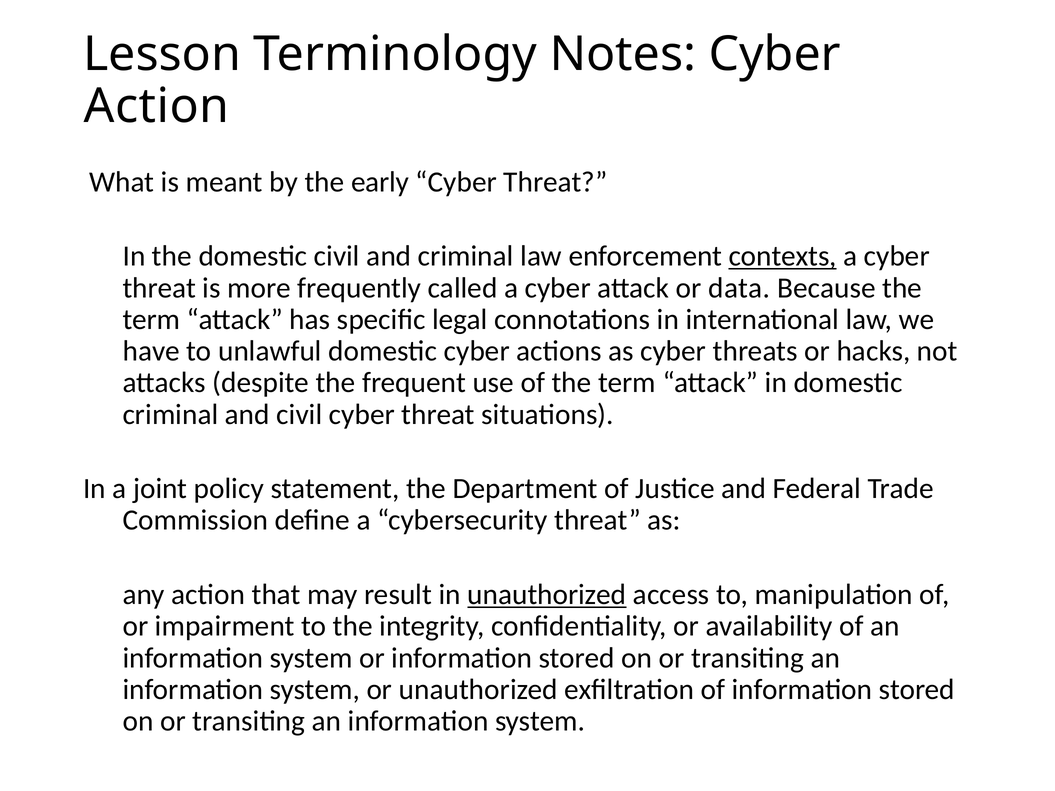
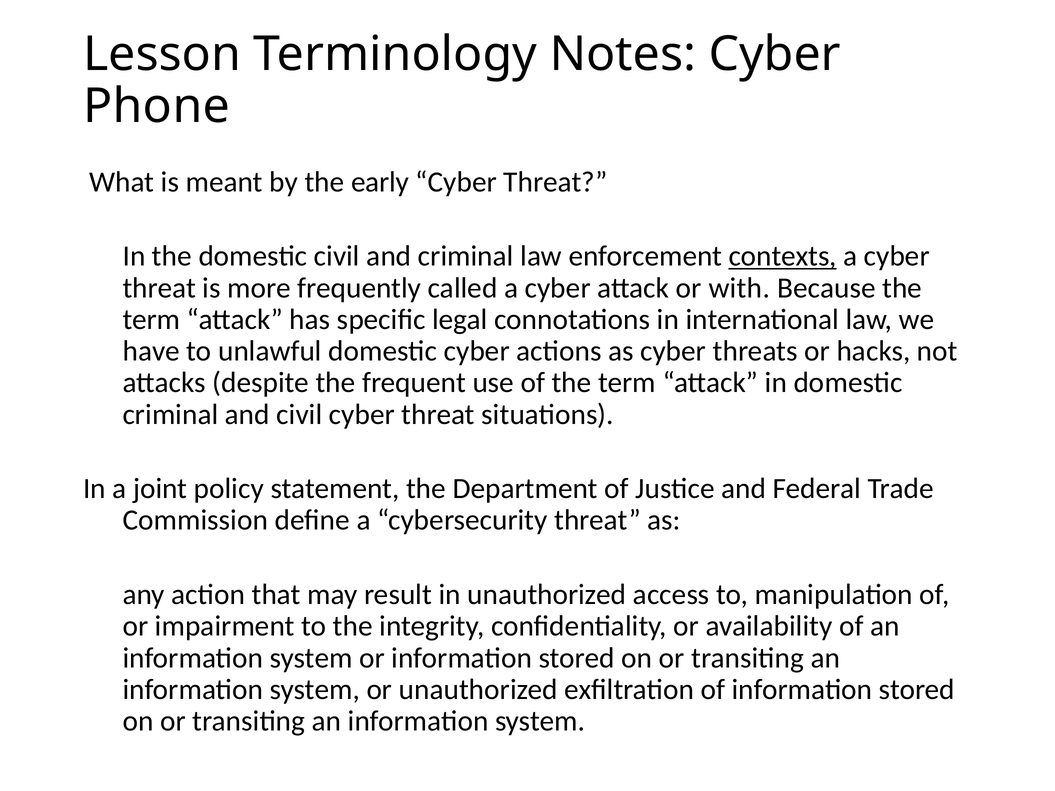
Action at (157, 106): Action -> Phone
data: data -> with
unauthorized at (547, 595) underline: present -> none
